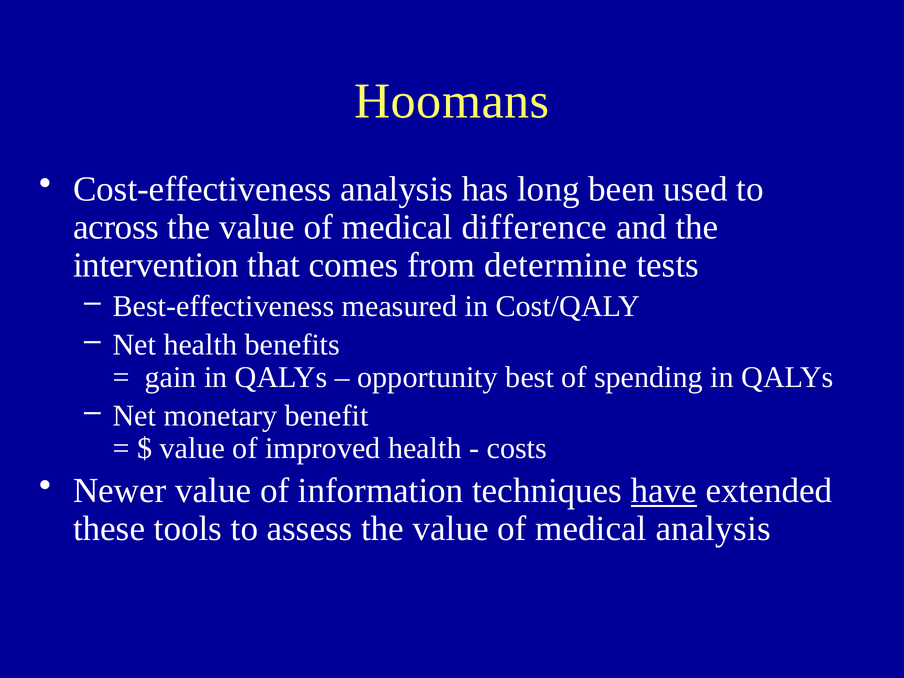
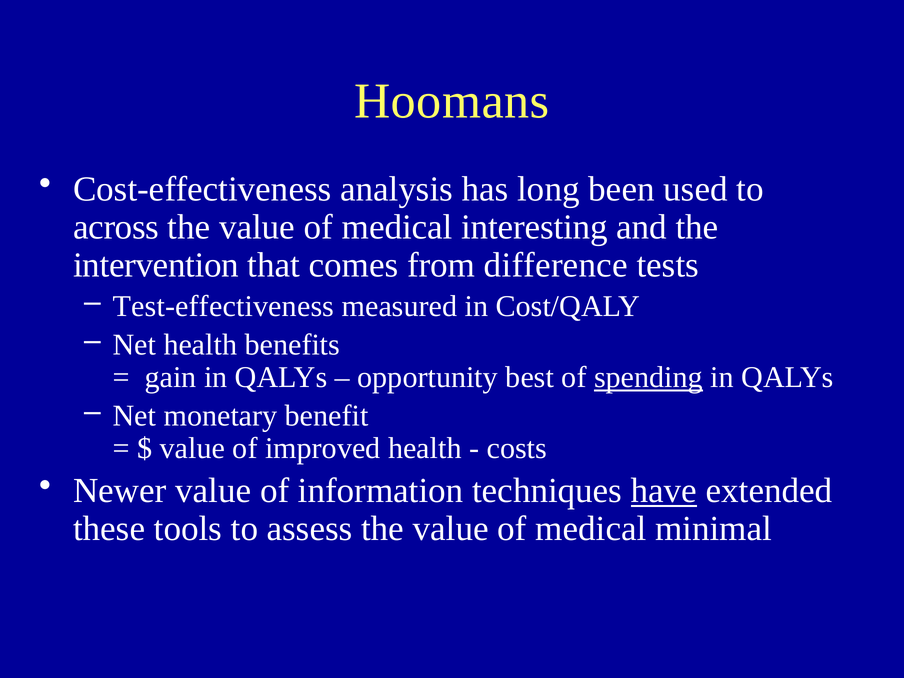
difference: difference -> interesting
determine: determine -> difference
Best-effectiveness: Best-effectiveness -> Test-effectiveness
spending underline: none -> present
medical analysis: analysis -> minimal
